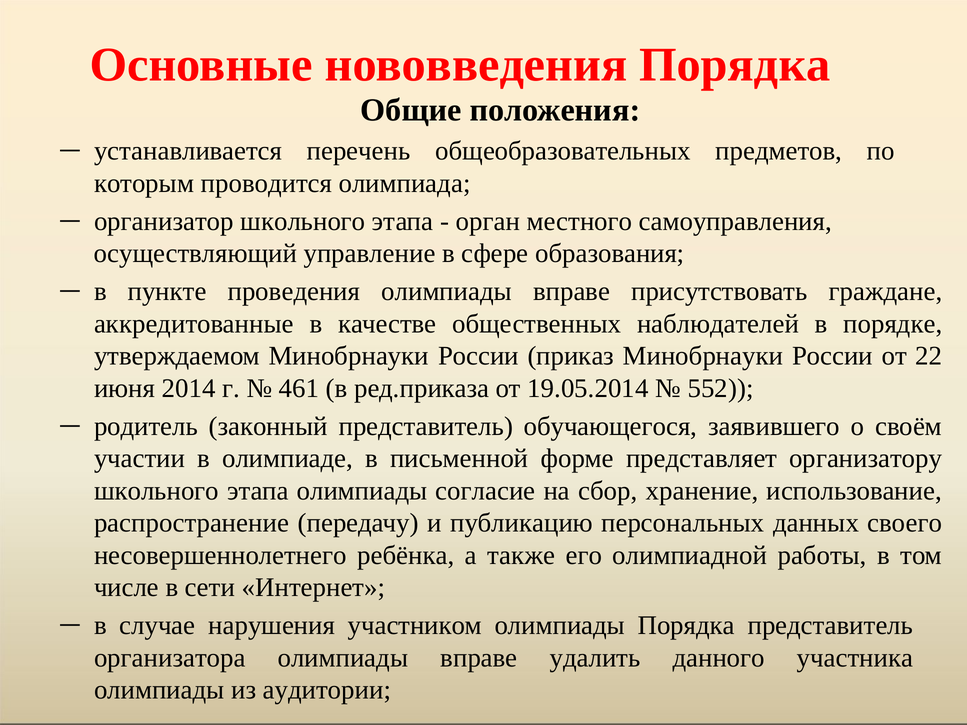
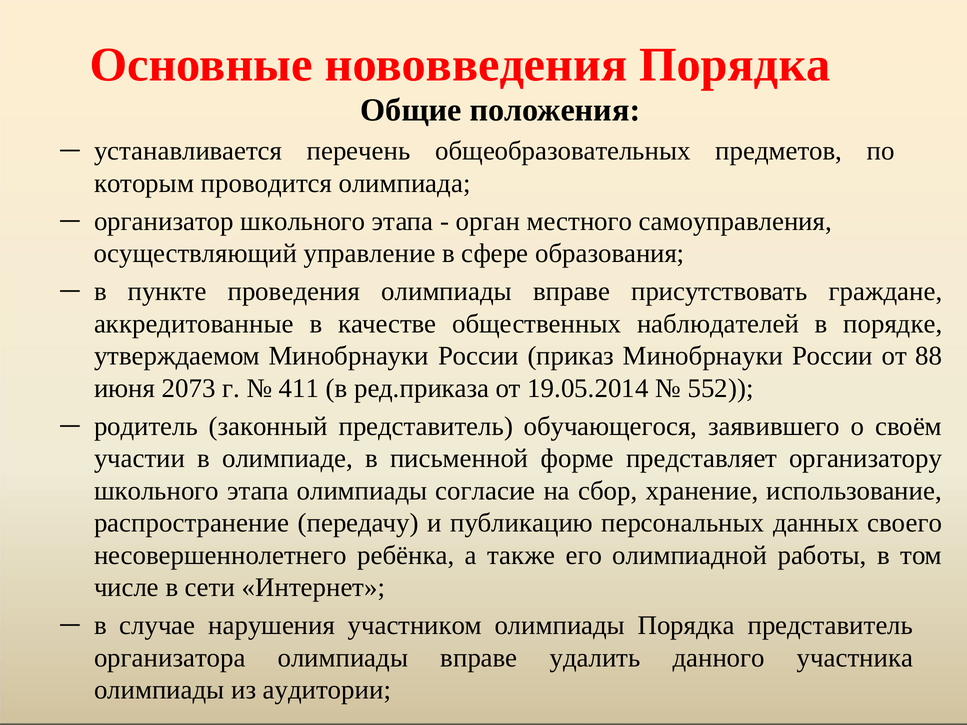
22: 22 -> 88
2014: 2014 -> 2073
461: 461 -> 411
